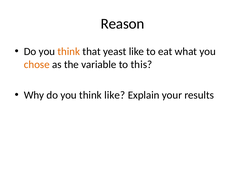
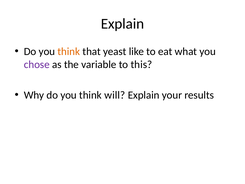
Reason at (123, 24): Reason -> Explain
chose colour: orange -> purple
think like: like -> will
